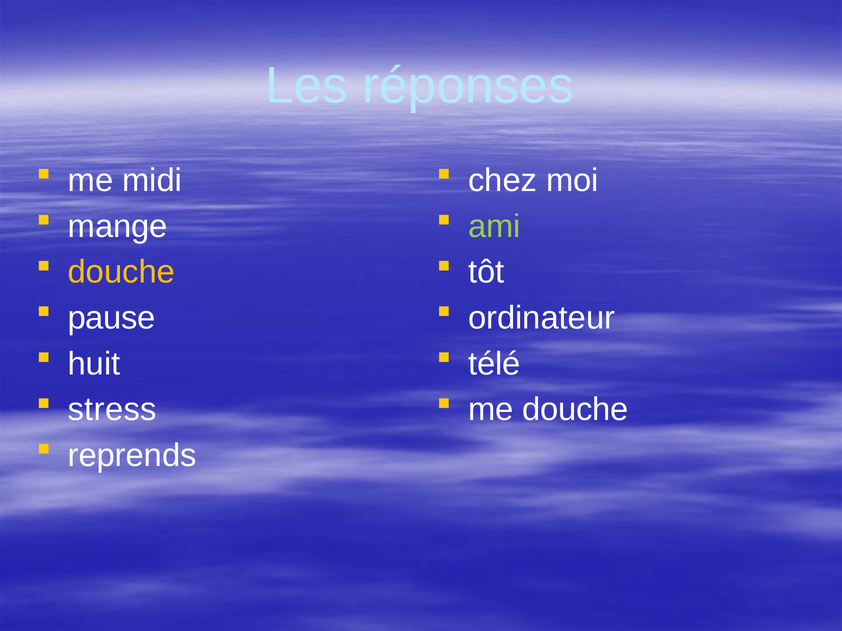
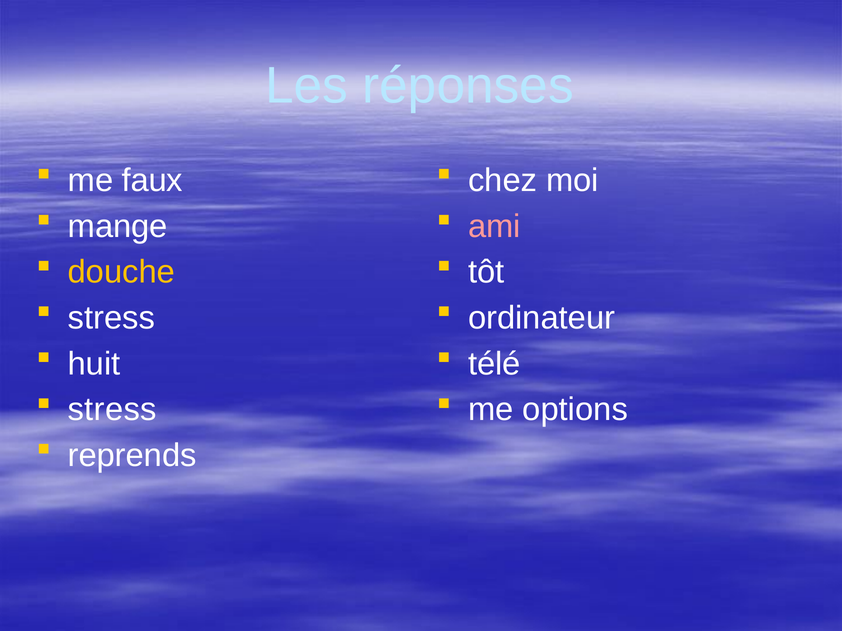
midi: midi -> faux
ami colour: light green -> pink
pause at (111, 318): pause -> stress
me douche: douche -> options
